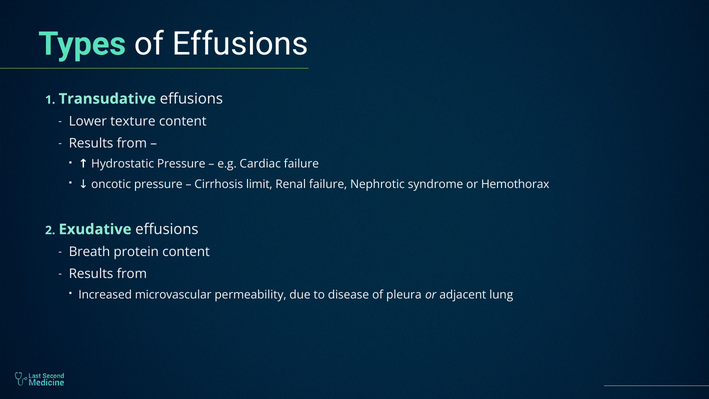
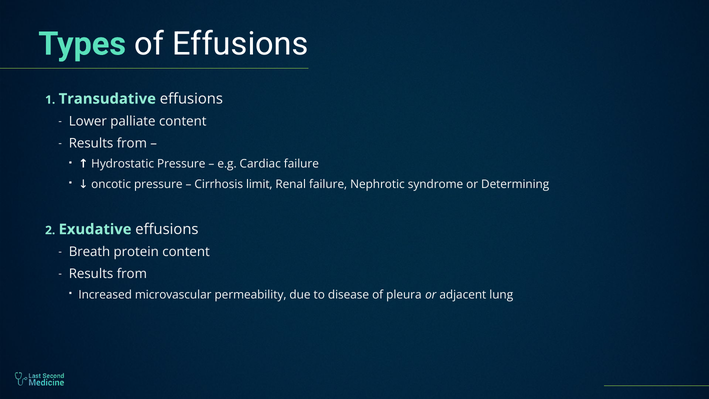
texture: texture -> palliate
Hemothorax: Hemothorax -> Determining
